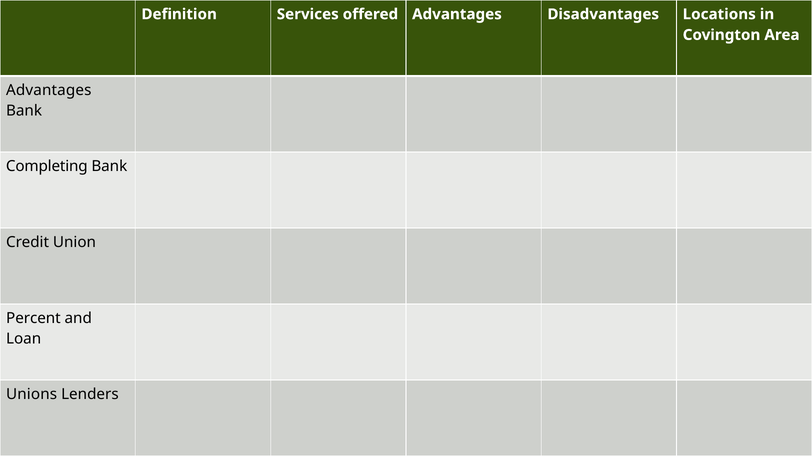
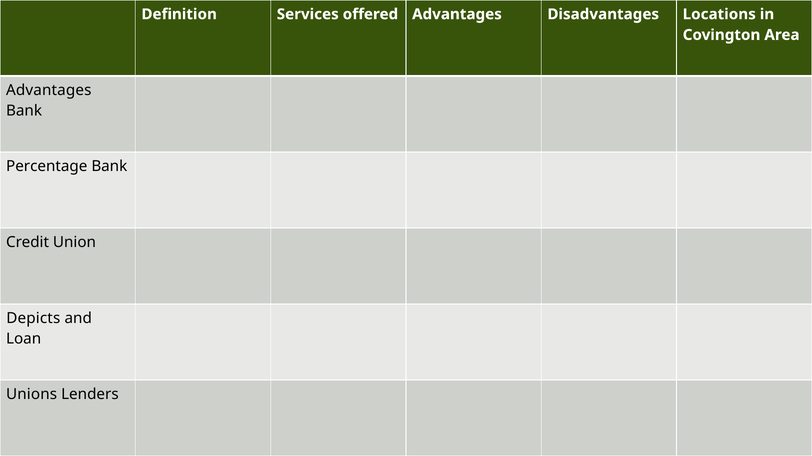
Completing: Completing -> Percentage
Percent: Percent -> Depicts
